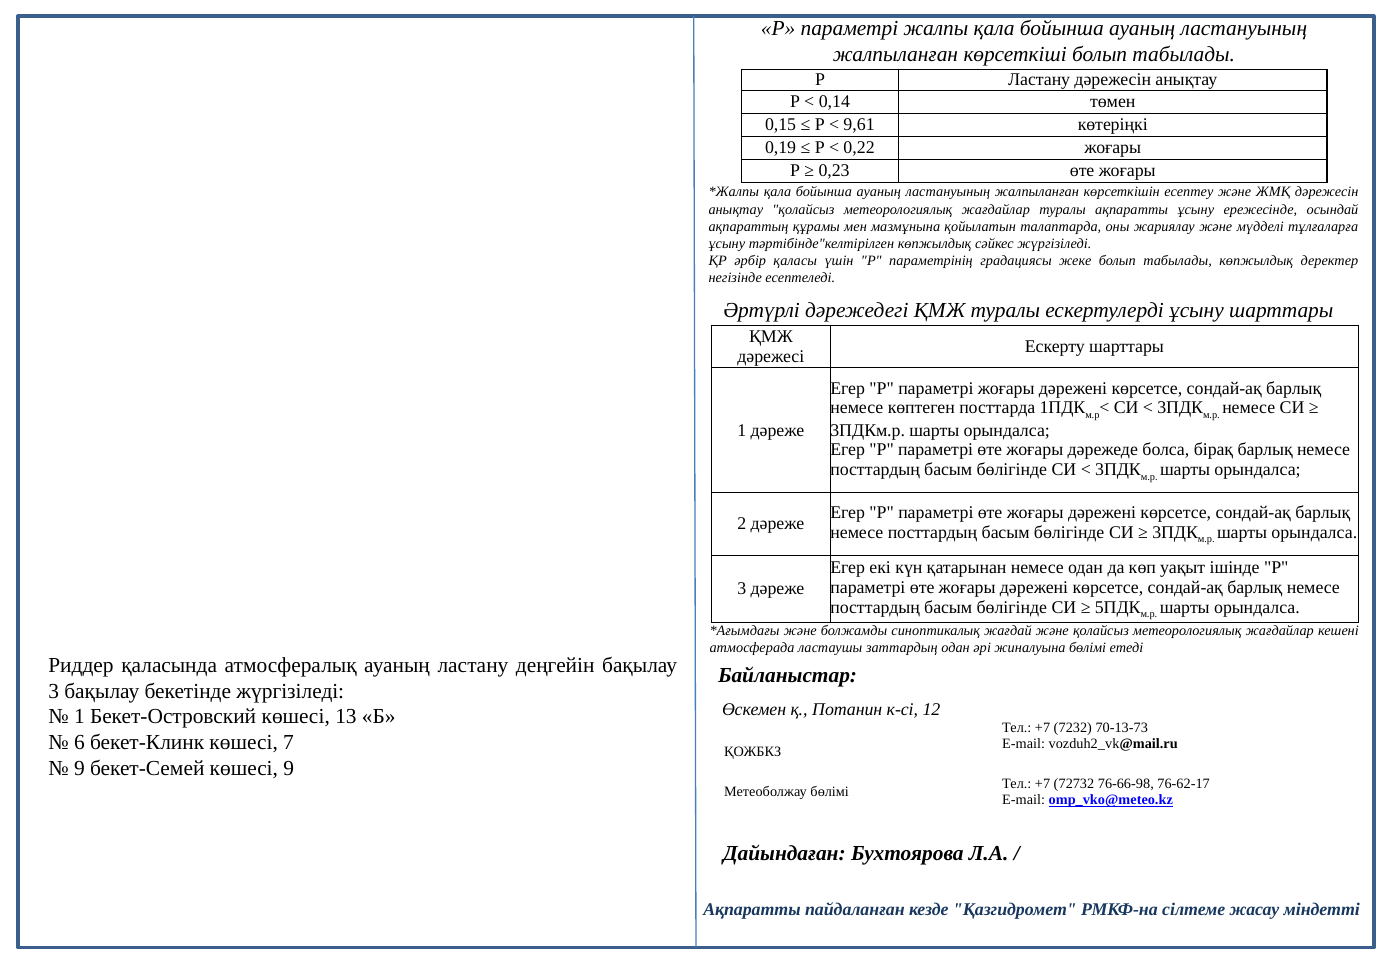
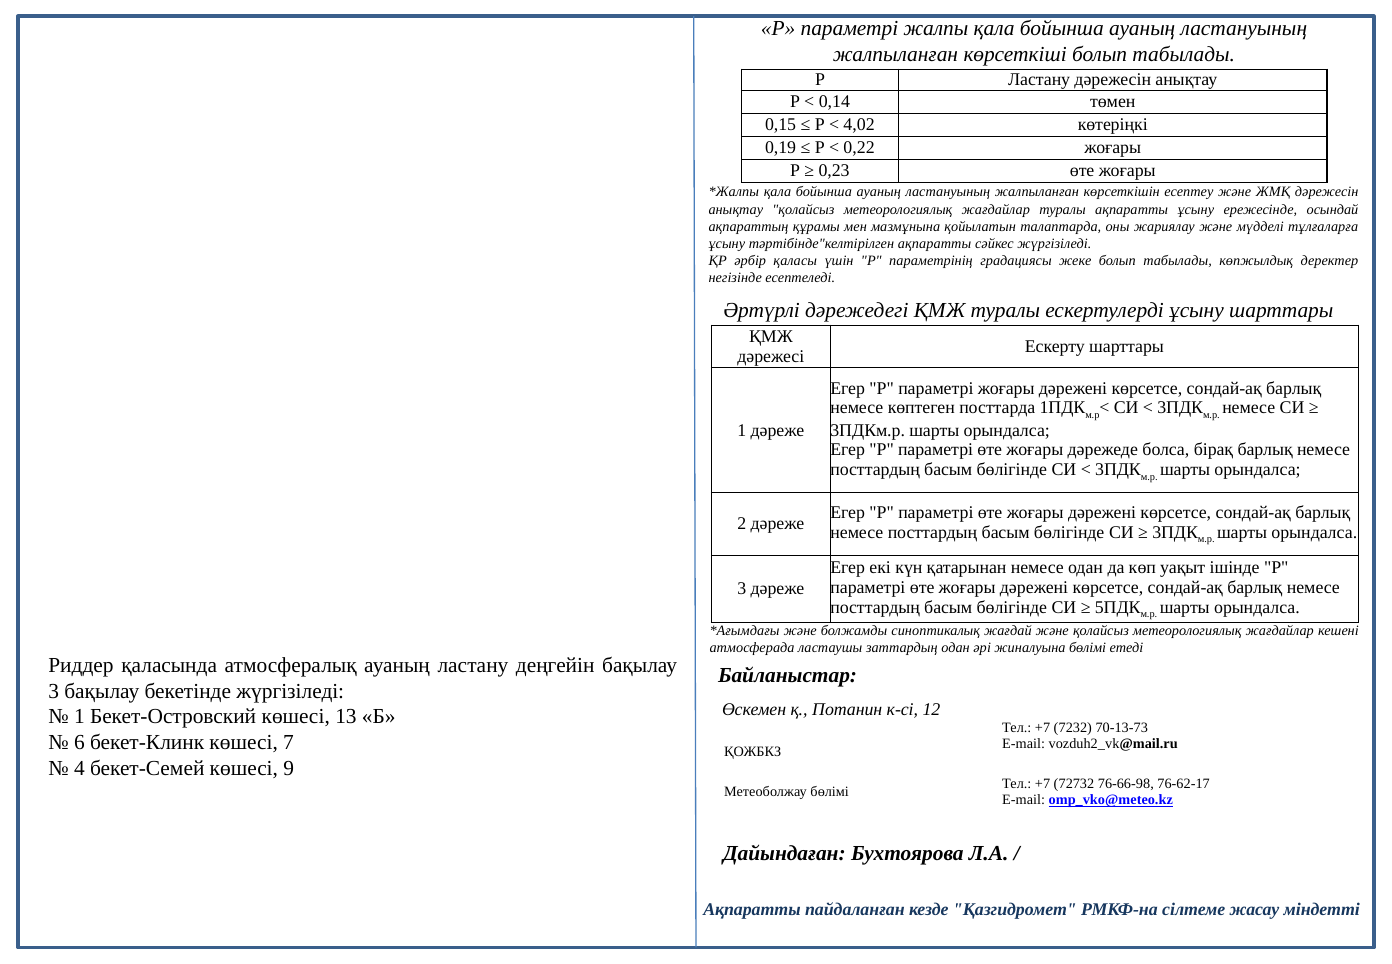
9,61: 9,61 -> 4,02
тәртібінде"келтірілген көпжылдық: көпжылдық -> ақпаратты
9 at (79, 768): 9 -> 4
